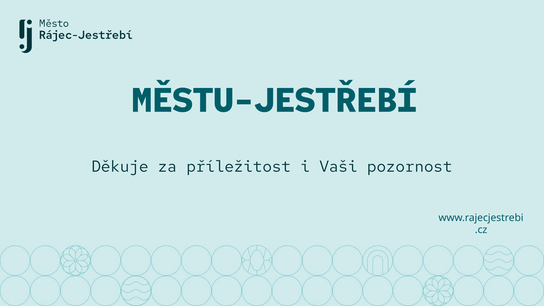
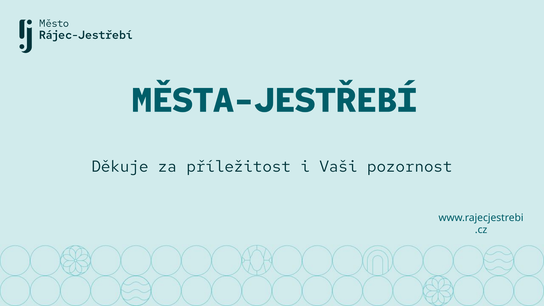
MĚSTU-JESTŘEBÍ: MĚSTU-JESTŘEBÍ -> MĚSTA-JESTŘEBÍ
